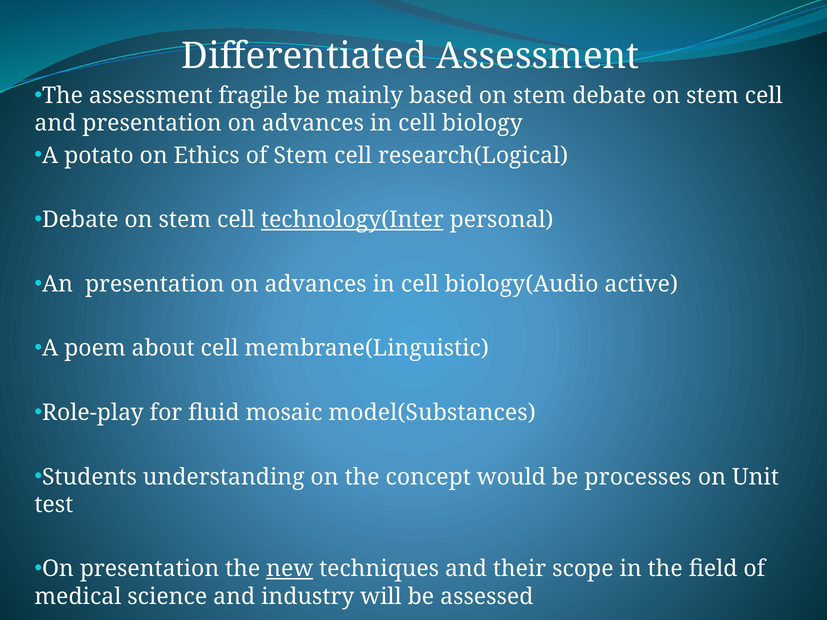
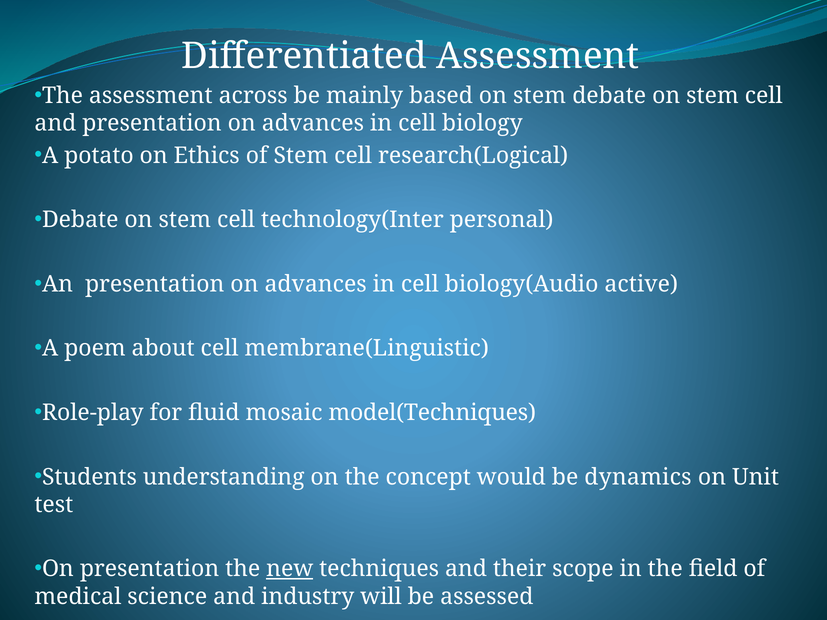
fragile: fragile -> across
technology(Inter underline: present -> none
model(Substances: model(Substances -> model(Techniques
processes: processes -> dynamics
